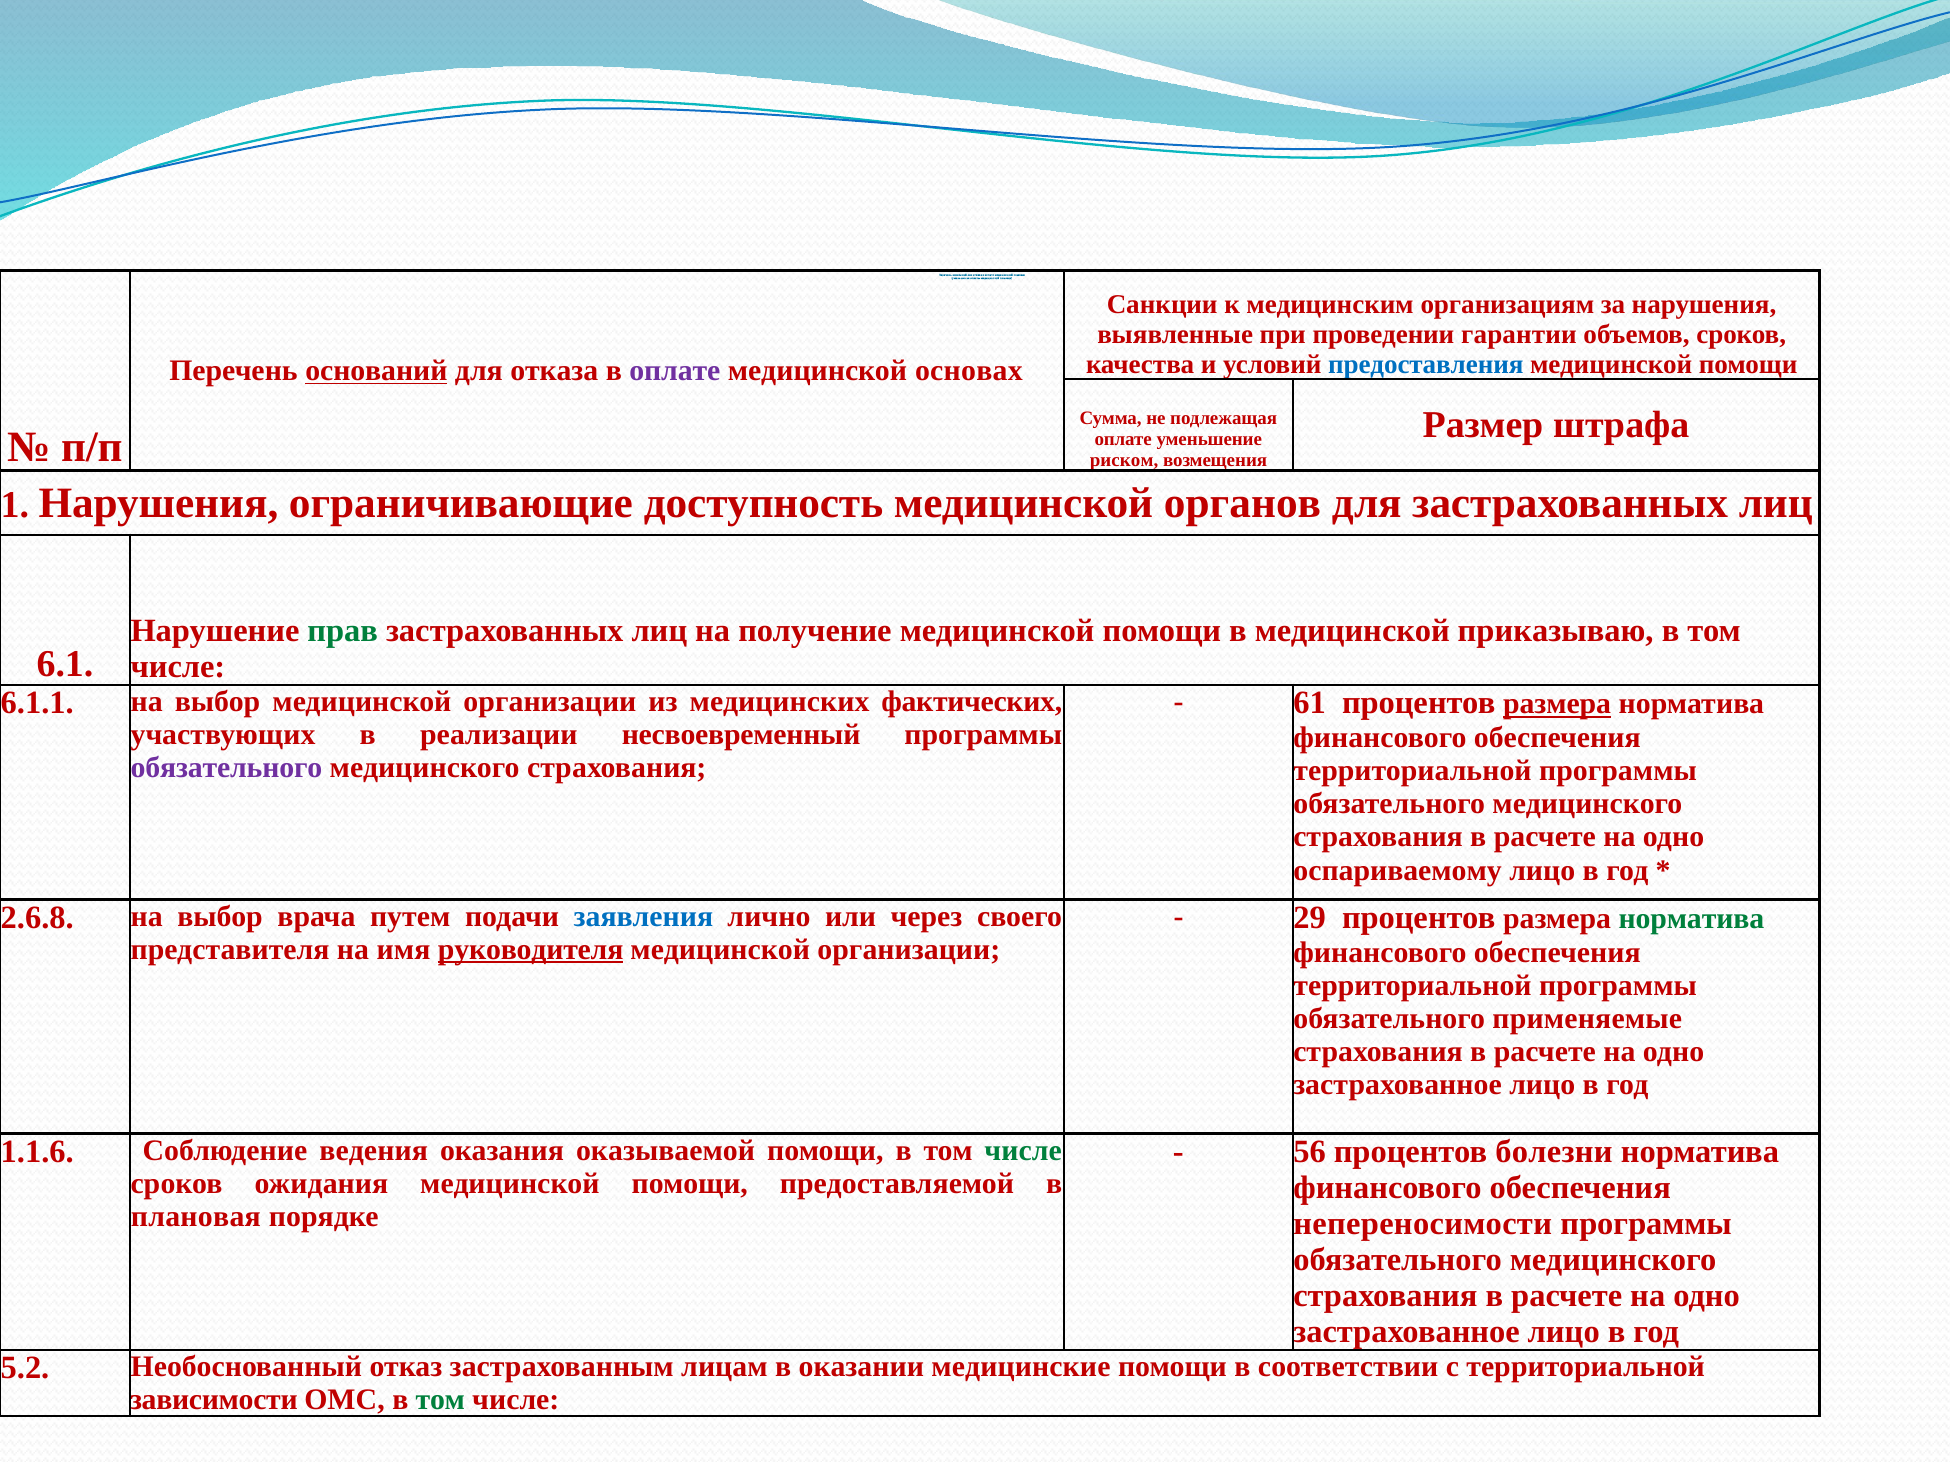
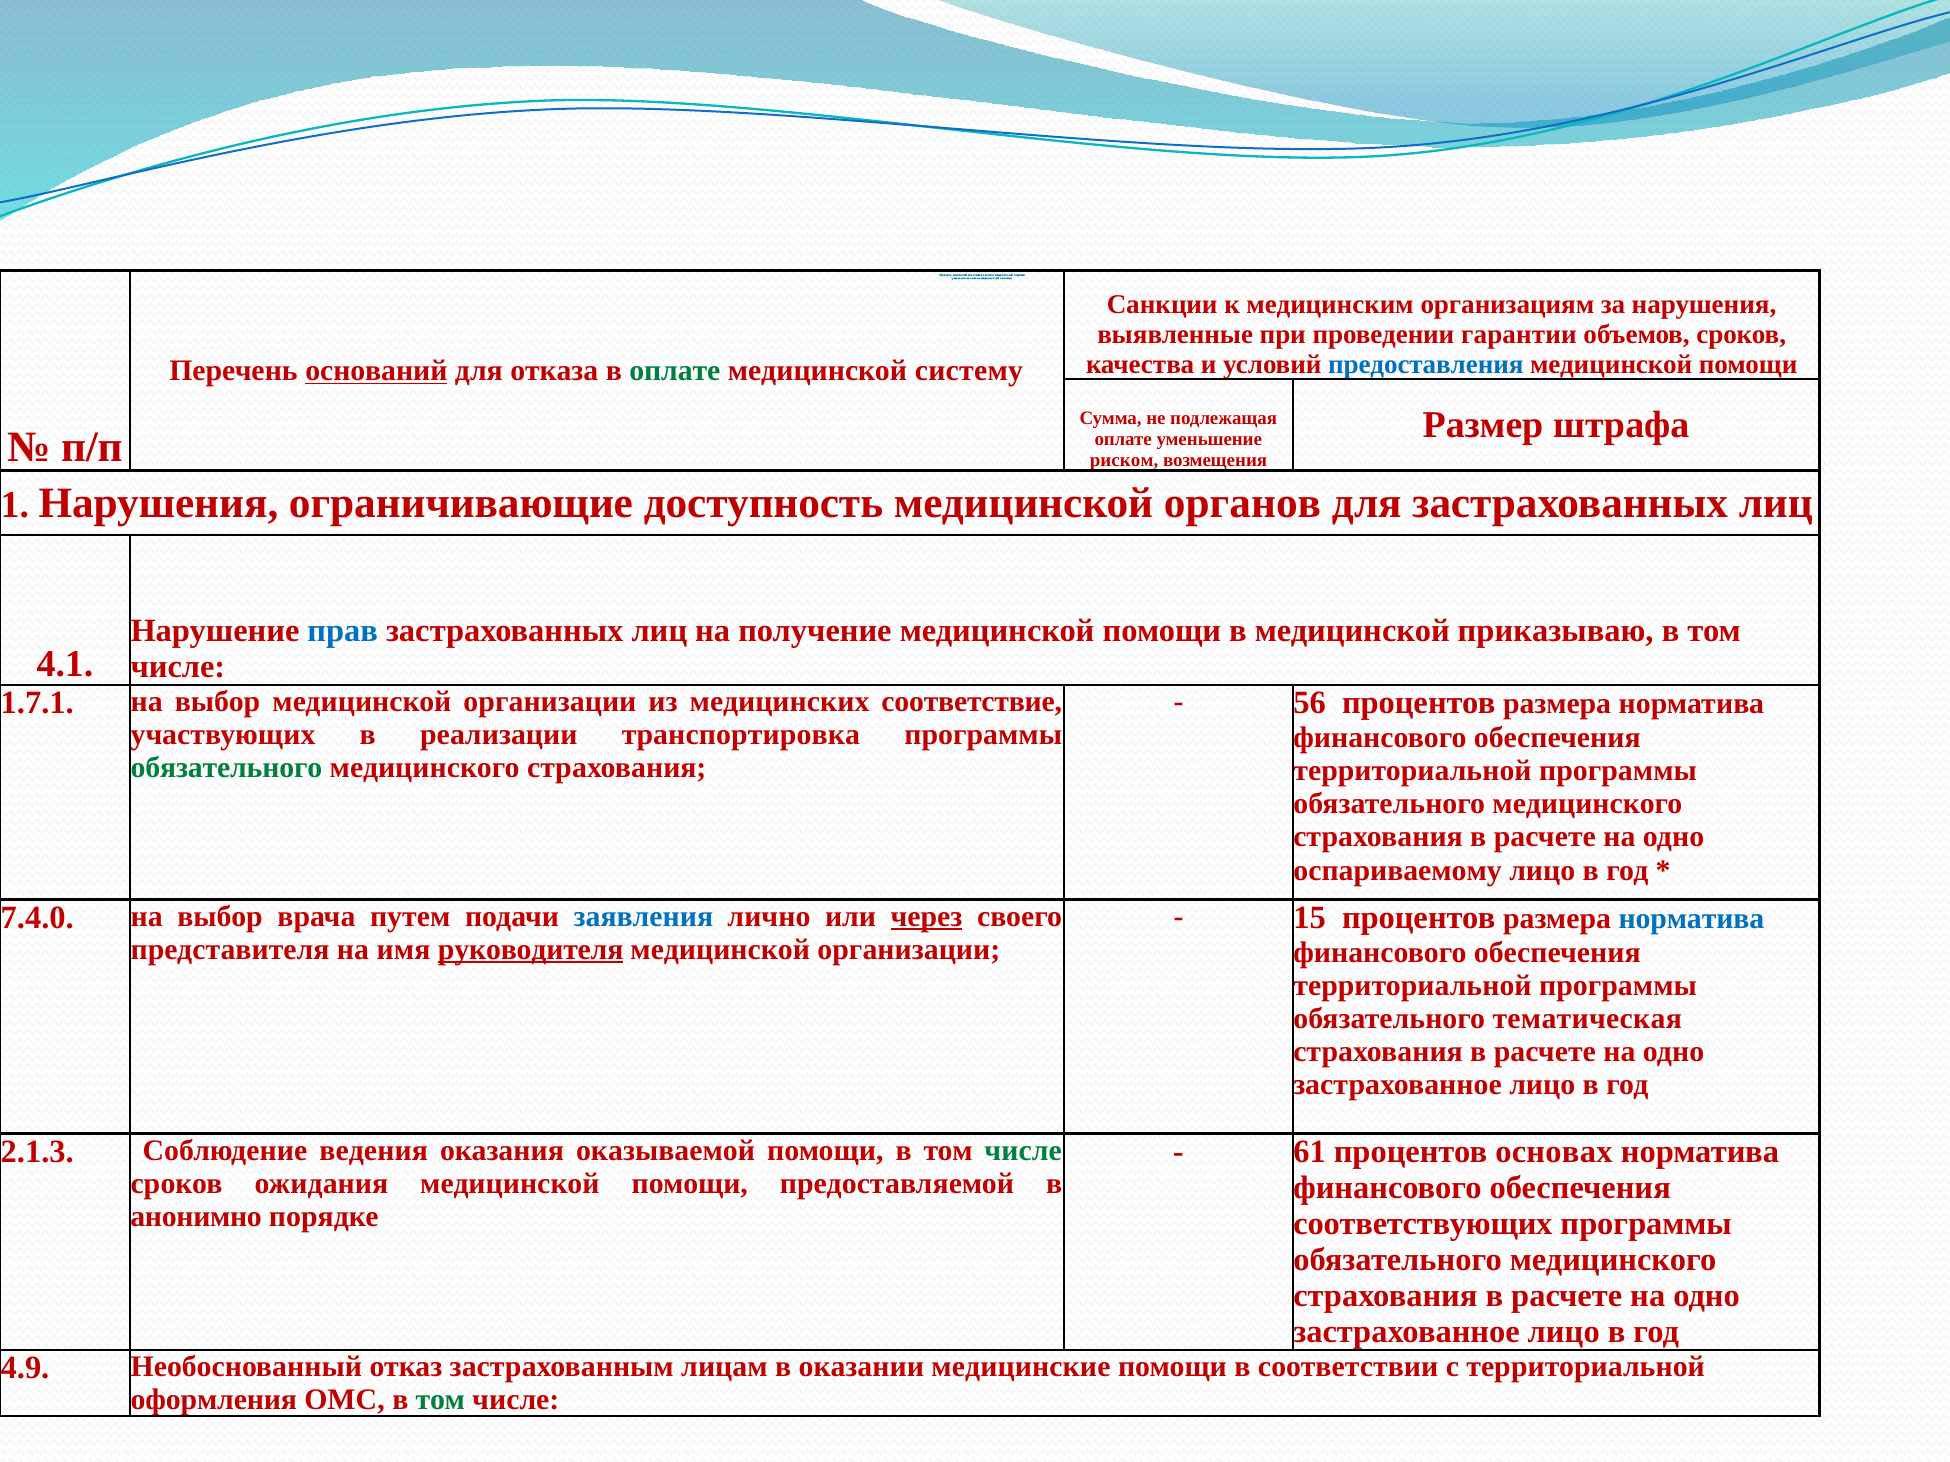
оплате at (675, 371) colour: purple -> green
основах: основах -> систему
прав colour: green -> blue
6.1: 6.1 -> 4.1
61: 61 -> 56
размера at (1557, 704) underline: present -> none
6.1.1: 6.1.1 -> 1.7.1
фактических: фактических -> соответствие
несвоевременный: несвоевременный -> транспортировка
обязательного at (226, 768) colour: purple -> green
29: 29 -> 15
норматива at (1691, 919) colour: green -> blue
2.6.8: 2.6.8 -> 7.4.0
через underline: none -> present
применяемые: применяемые -> тематическая
1.1.6: 1.1.6 -> 2.1.3
56: 56 -> 61
болезни: болезни -> основах
плановая: плановая -> анонимно
непереносимости: непереносимости -> соответствующих
5.2: 5.2 -> 4.9
зависимости: зависимости -> оформления
